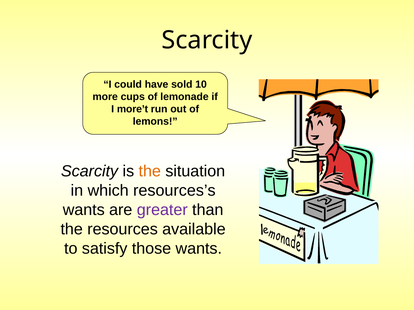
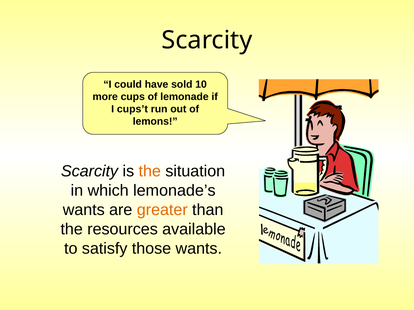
more’t: more’t -> cups’t
resources’s: resources’s -> lemonade’s
greater colour: purple -> orange
